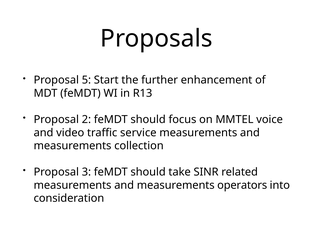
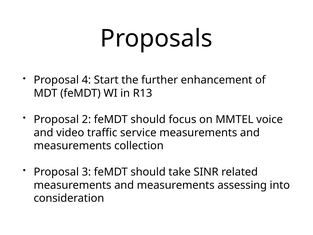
5: 5 -> 4
operators: operators -> assessing
